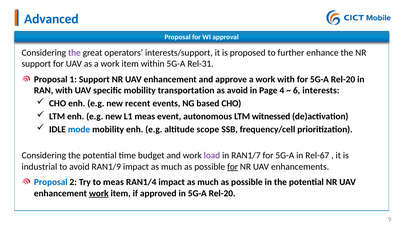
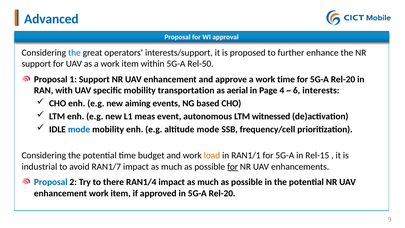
the at (74, 53) colour: purple -> blue
Rel-31: Rel-31 -> Rel-50
work with: with -> time
as avoid: avoid -> aerial
recent: recent -> aiming
altitude scope: scope -> mode
load colour: purple -> orange
RAN1/7: RAN1/7 -> RAN1/1
Rel-67: Rel-67 -> Rel-15
RAN1/9: RAN1/9 -> RAN1/7
to meas: meas -> there
work at (99, 193) underline: present -> none
